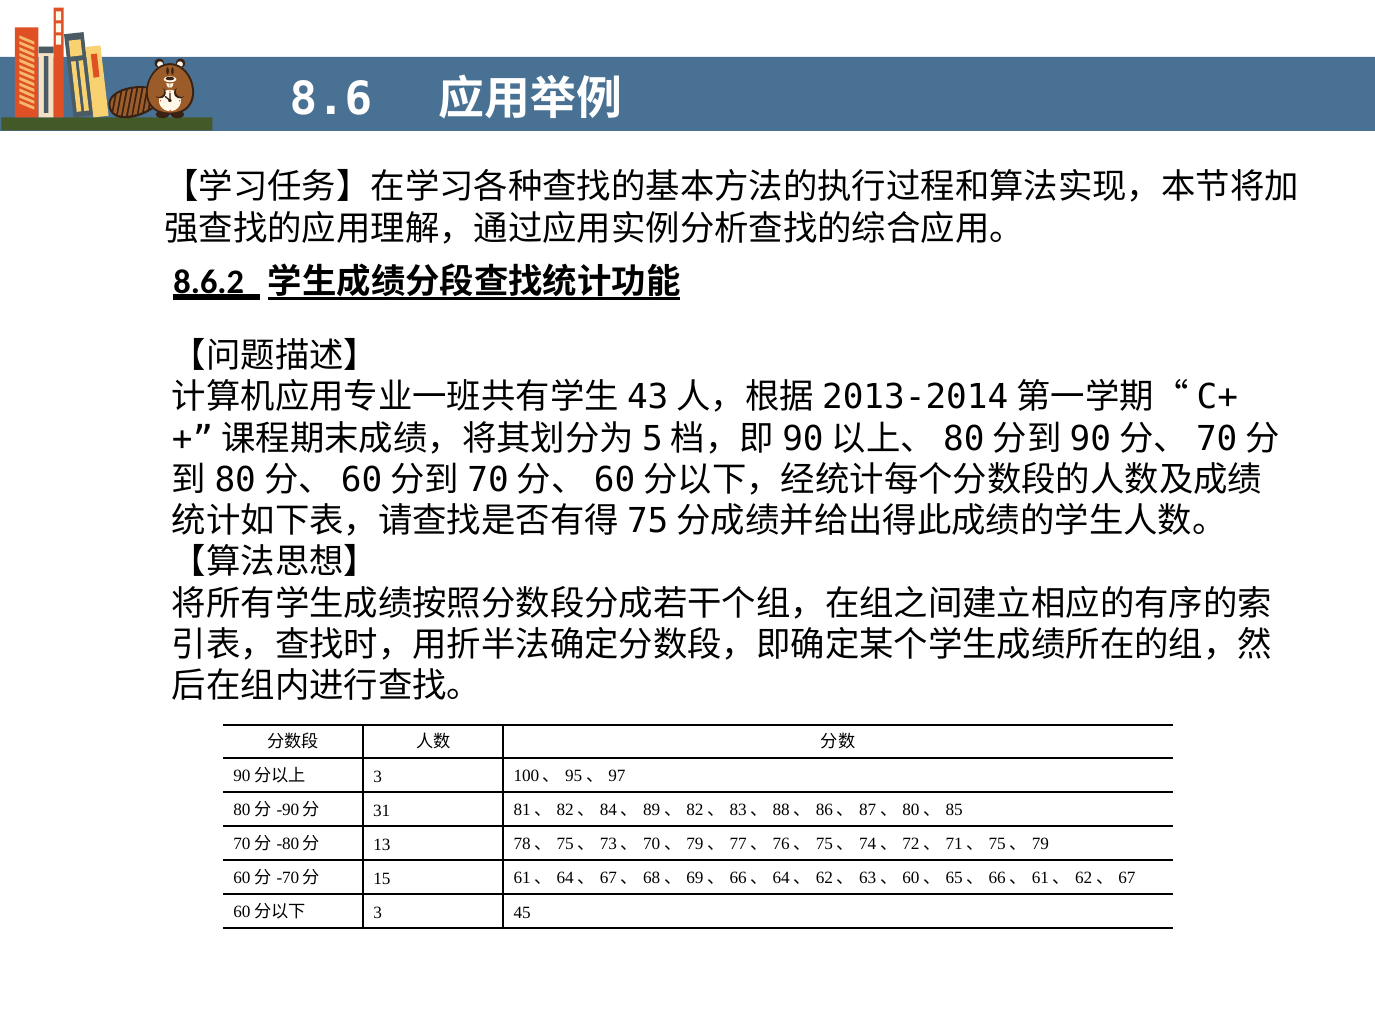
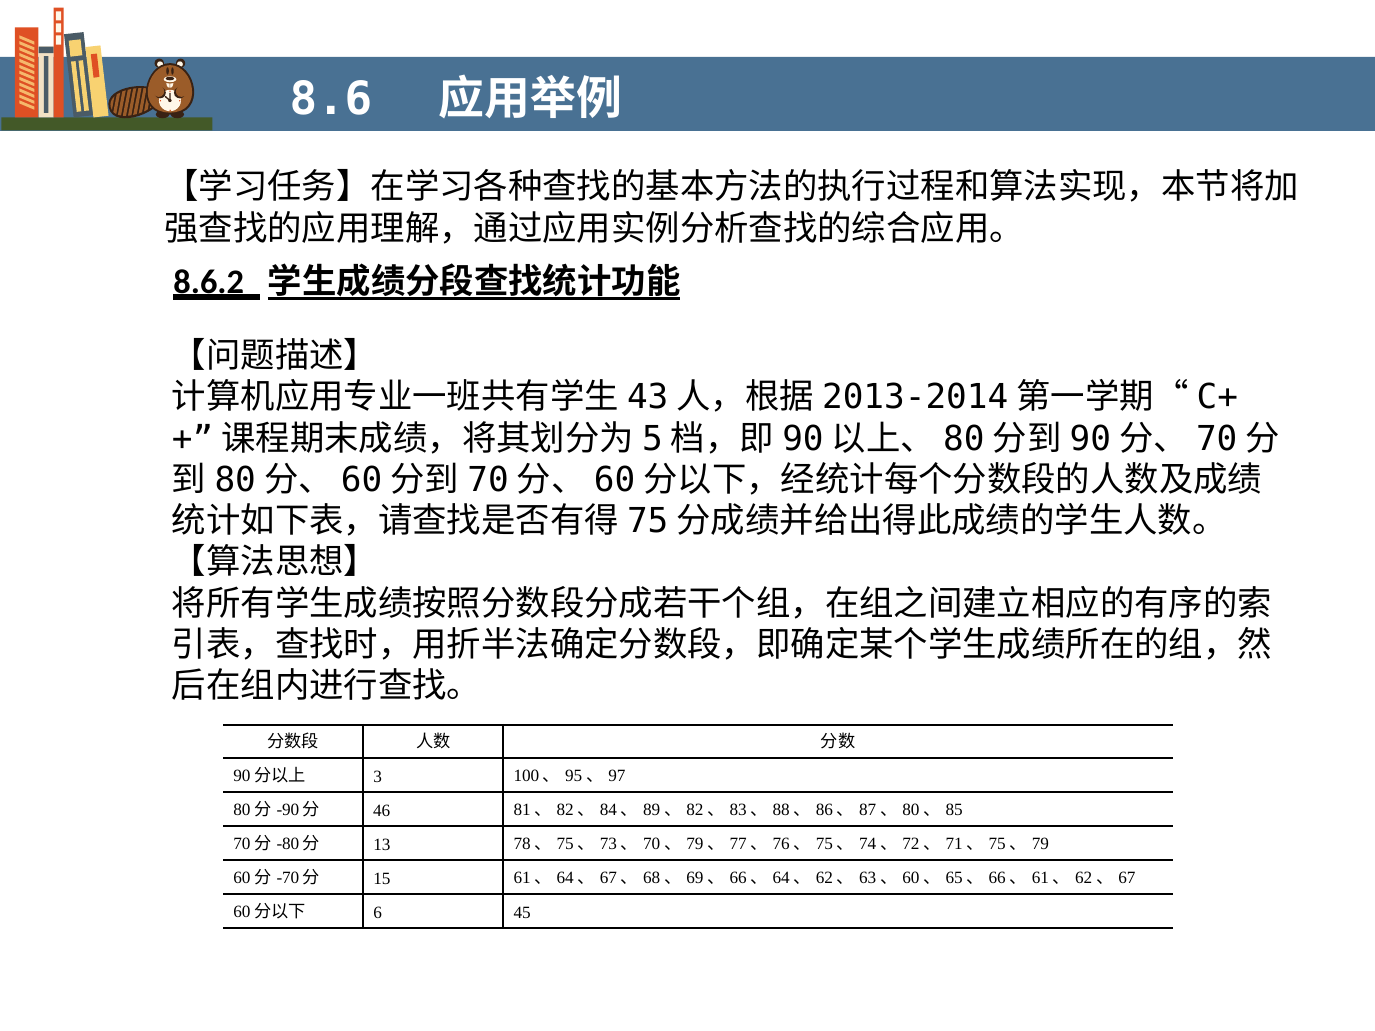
31: 31 -> 46
3 at (378, 913): 3 -> 6
